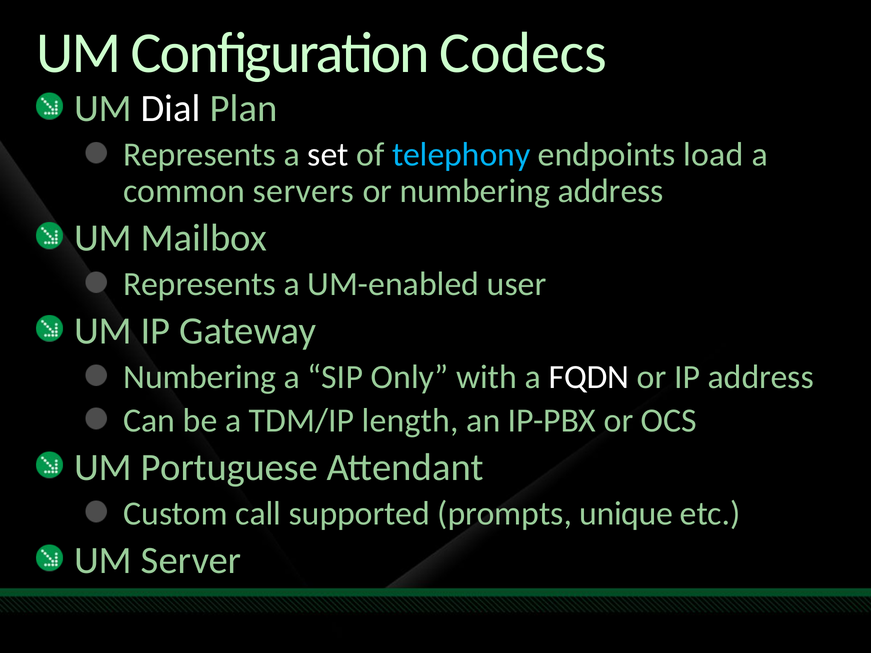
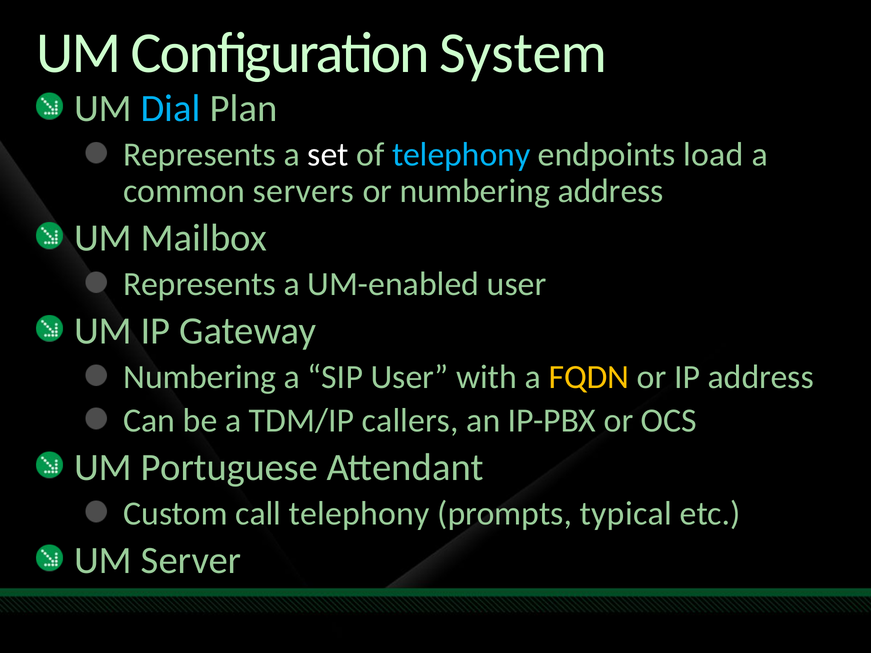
Codecs: Codecs -> System
Dial colour: white -> light blue
SIP Only: Only -> User
FQDN colour: white -> yellow
length: length -> callers
call supported: supported -> telephony
unique: unique -> typical
